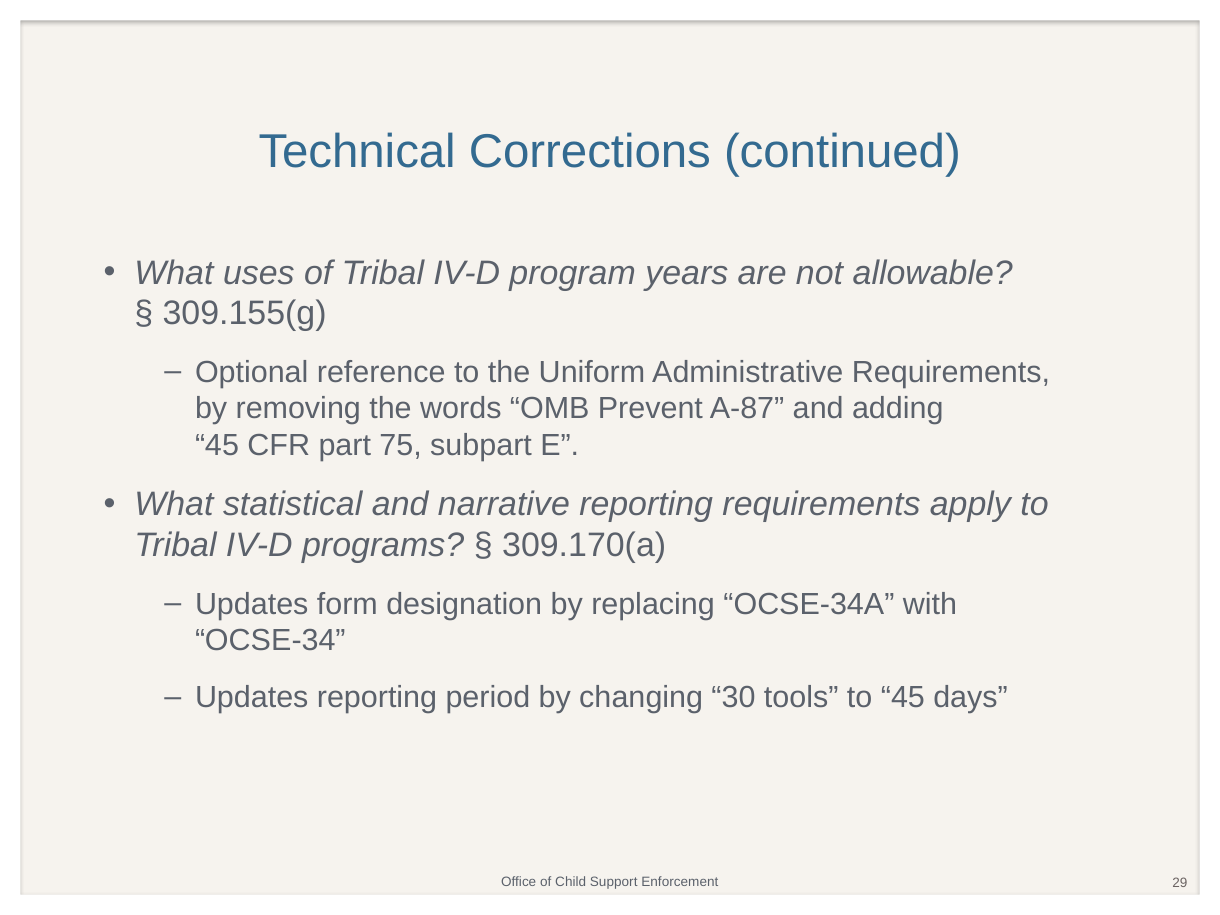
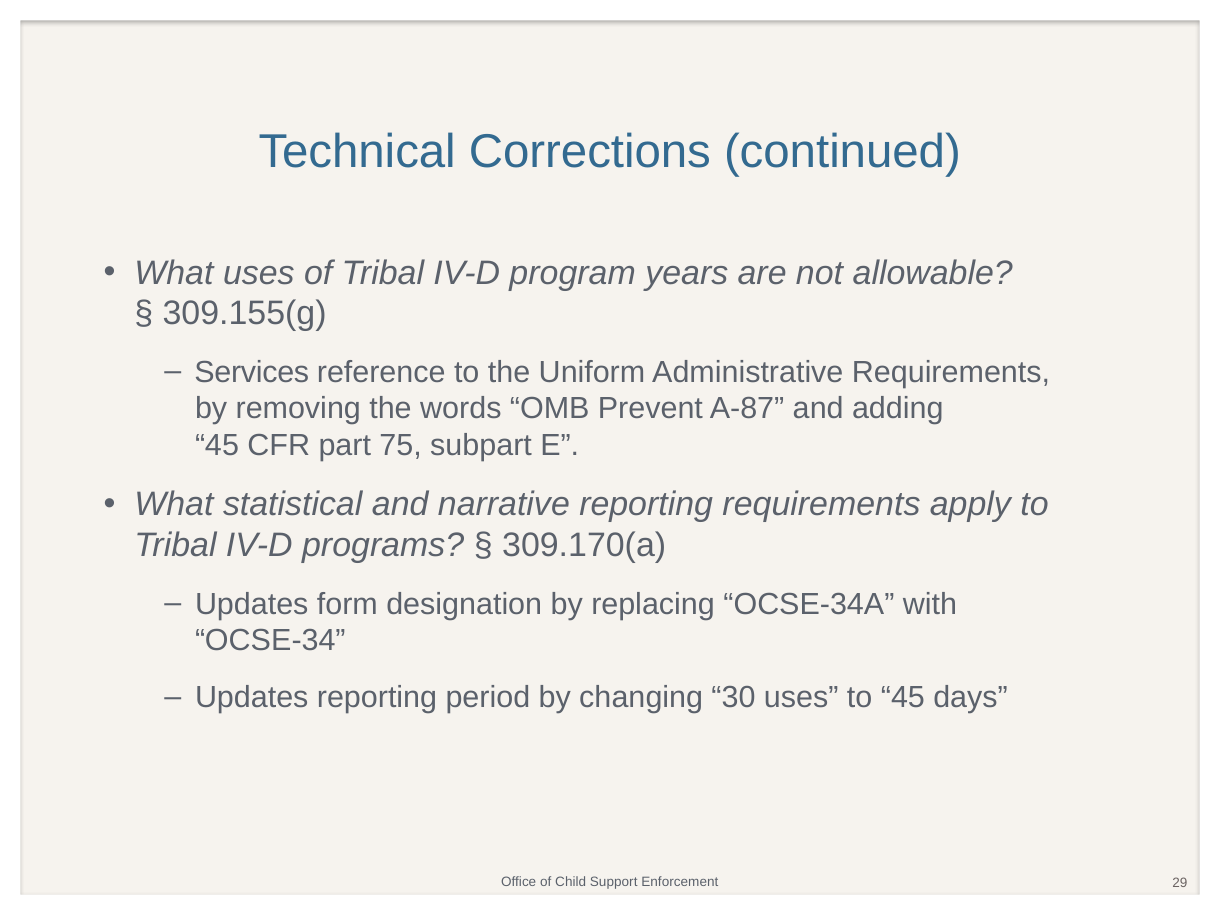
Optional: Optional -> Services
30 tools: tools -> uses
